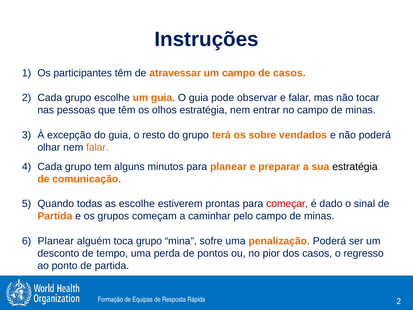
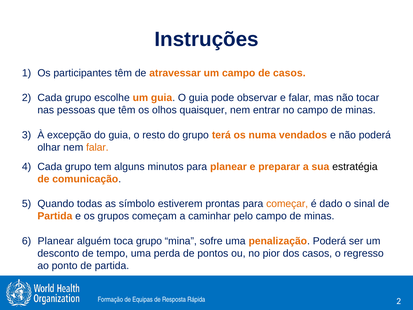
olhos estratégia: estratégia -> quaisquer
sobre: sobre -> numa
as escolhe: escolhe -> símbolo
começar colour: red -> orange
